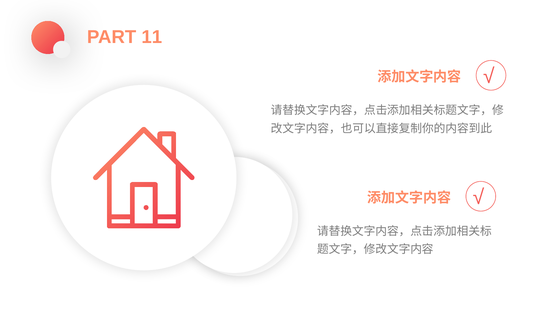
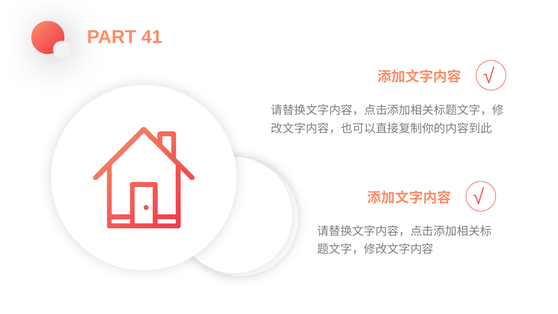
11: 11 -> 41
